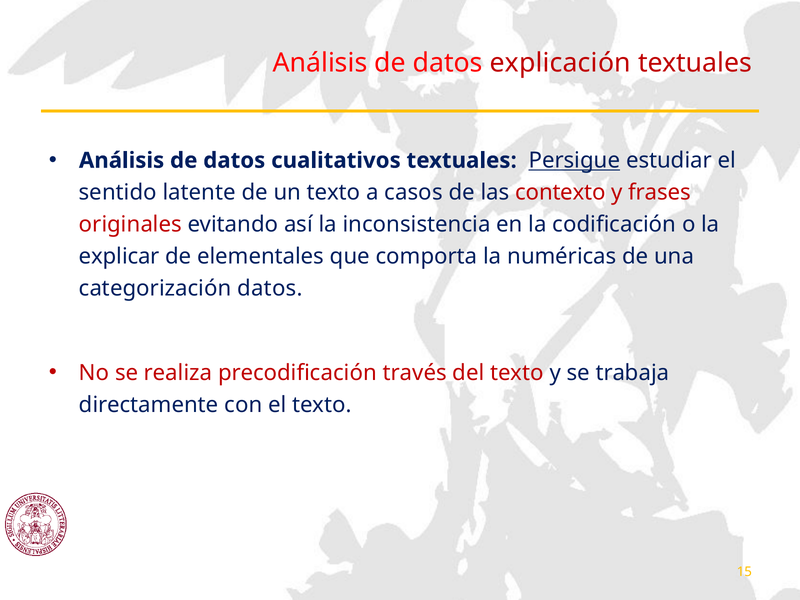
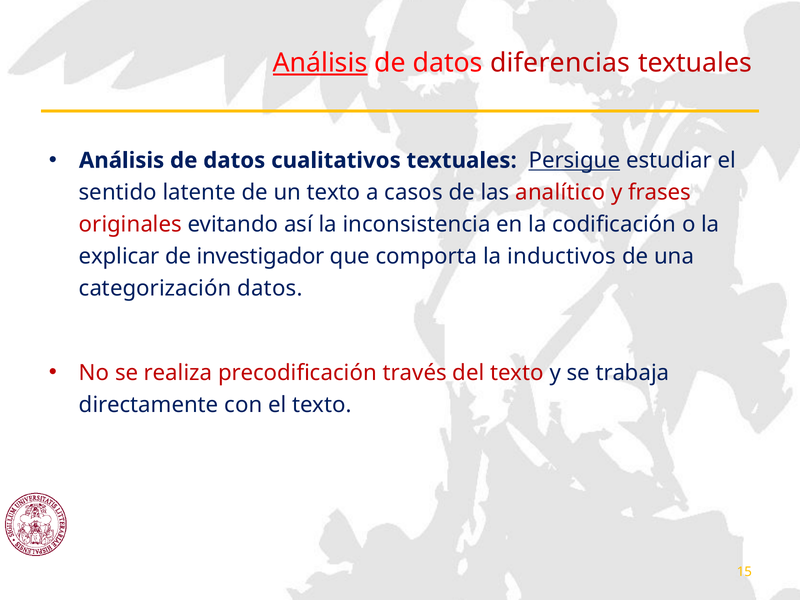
Análisis at (320, 63) underline: none -> present
explicación: explicación -> diferencias
contexto: contexto -> analítico
elementales: elementales -> investigador
numéricas: numéricas -> inductivos
